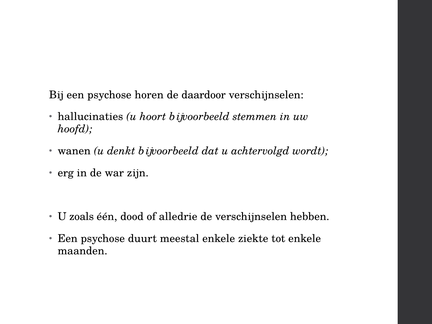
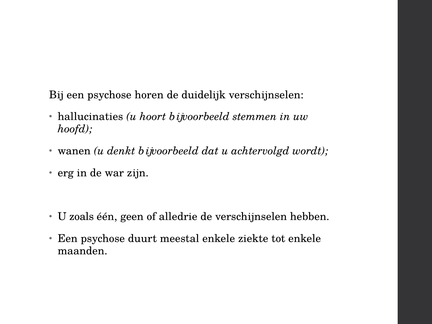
daardoor: daardoor -> duidelijk
dood: dood -> geen
